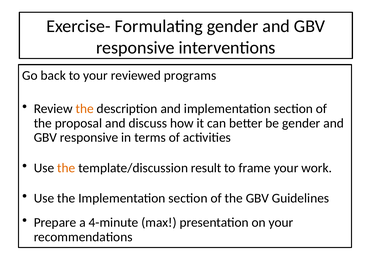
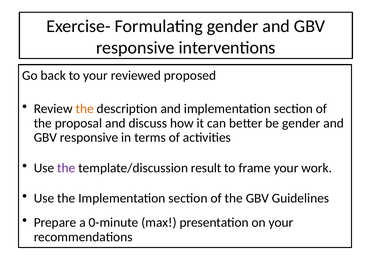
programs: programs -> proposed
the at (66, 168) colour: orange -> purple
4-minute: 4-minute -> 0-minute
